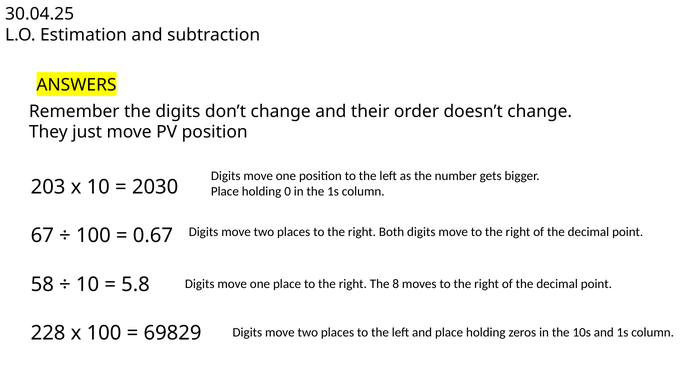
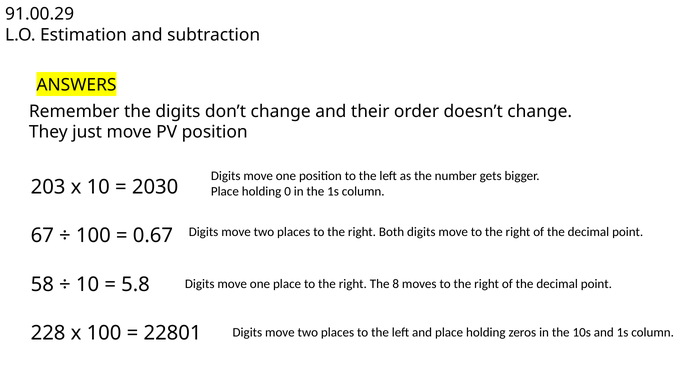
30.04.25: 30.04.25 -> 91.00.29
69829: 69829 -> 22801
